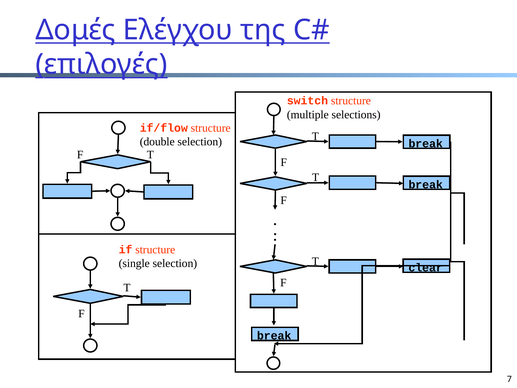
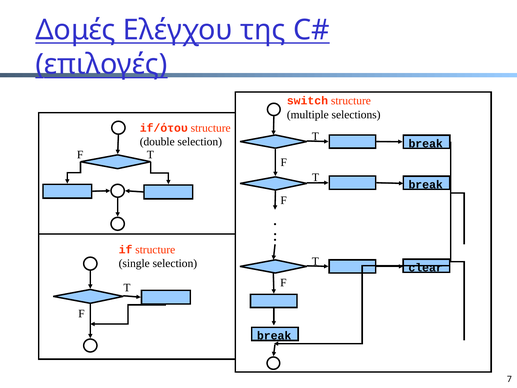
if/flow: if/flow -> if/ότου
